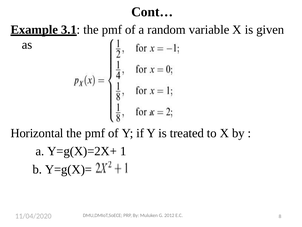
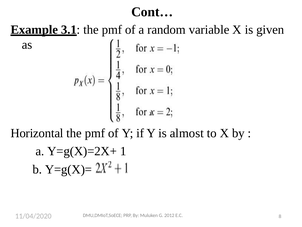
treated: treated -> almost
